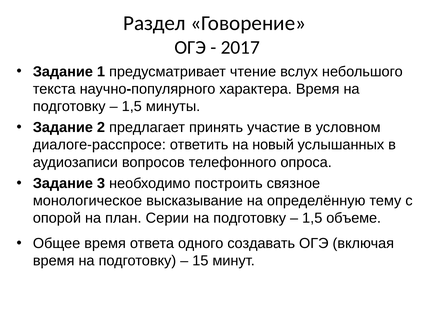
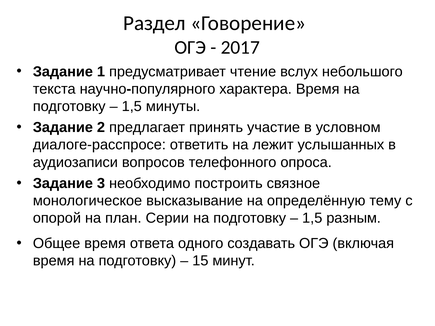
новый: новый -> лежит
объеме: объеме -> разным
